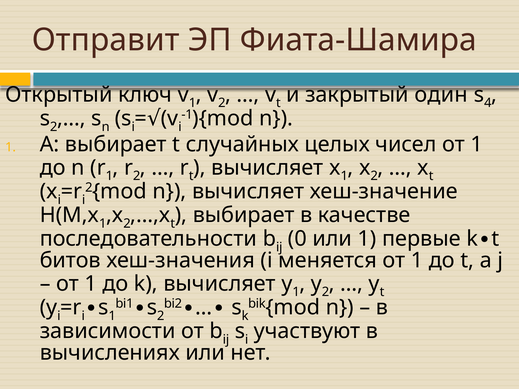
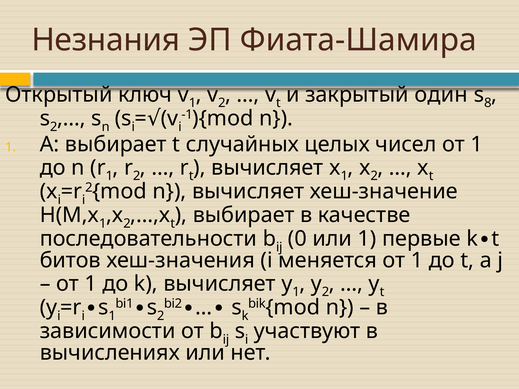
Отправит: Отправит -> Незнания
4: 4 -> 8
